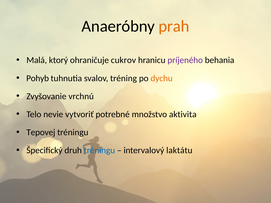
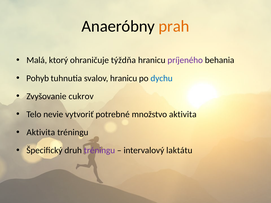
cukrov: cukrov -> týždňa
svalov tréning: tréning -> hranicu
dychu colour: orange -> blue
vrchnú: vrchnú -> cukrov
Tepovej at (41, 133): Tepovej -> Aktivita
tréningu at (99, 151) colour: blue -> purple
